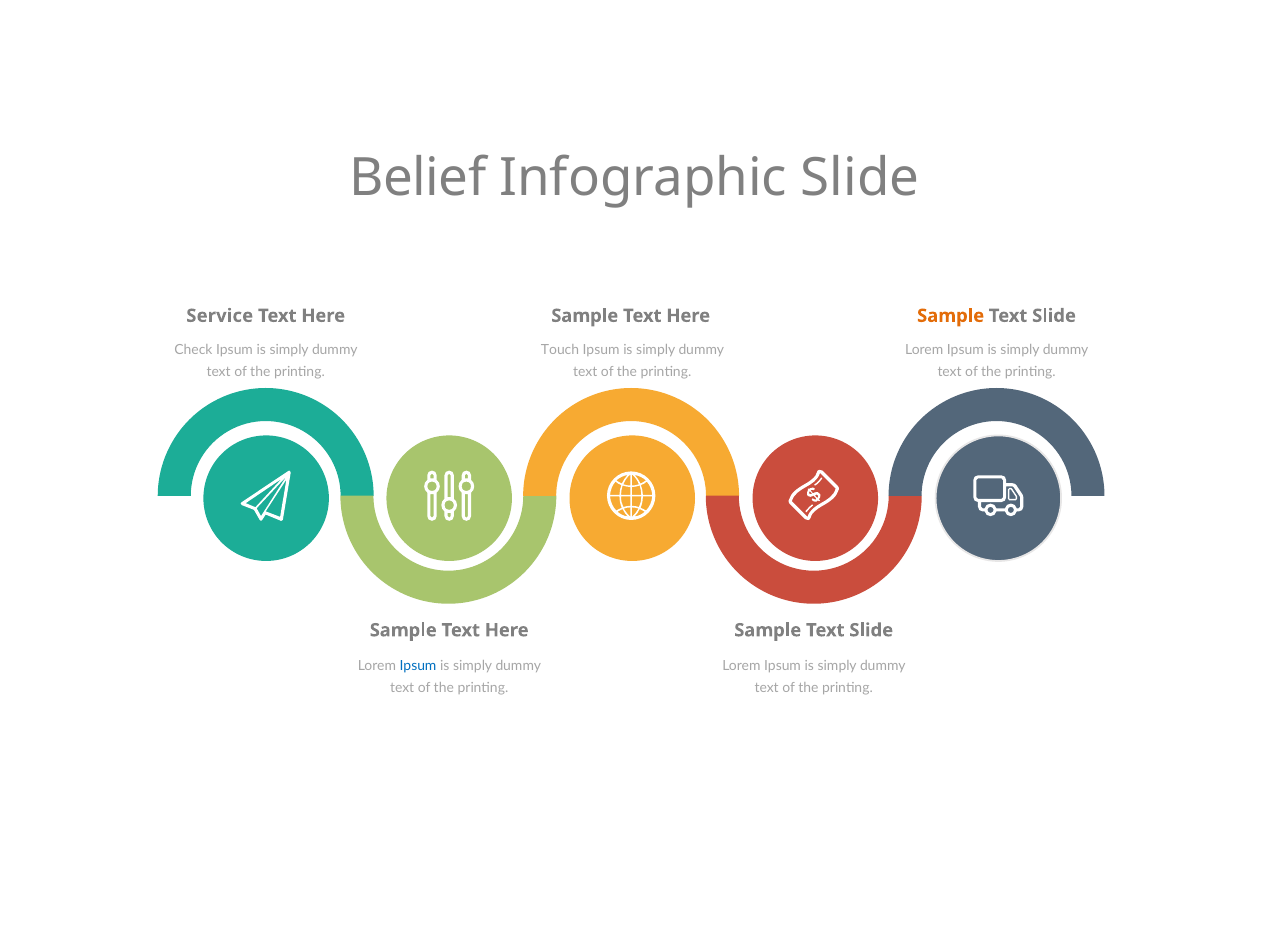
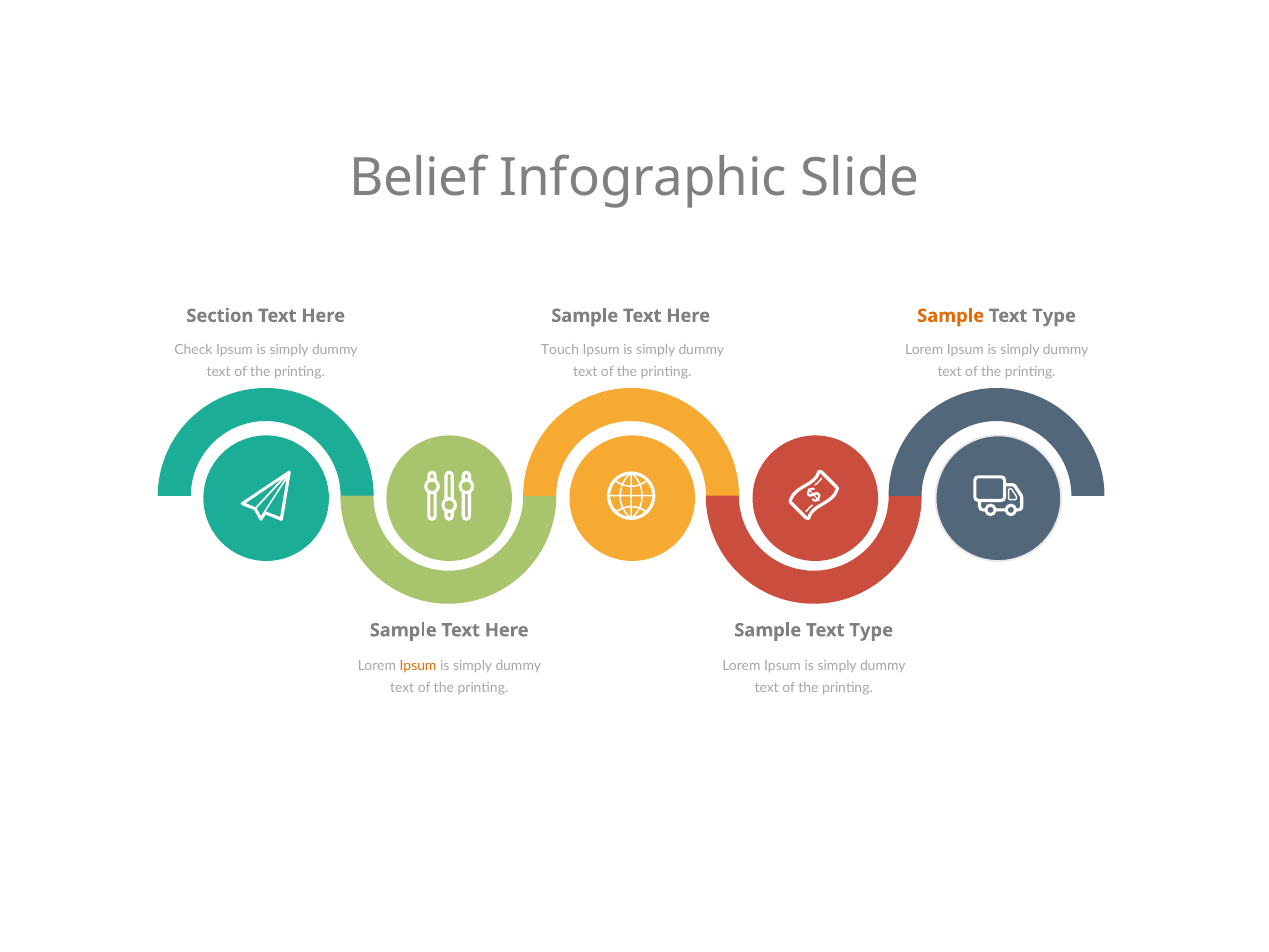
Service: Service -> Section
Slide at (1054, 316): Slide -> Type
Slide at (871, 630): Slide -> Type
Ipsum at (418, 666) colour: blue -> orange
